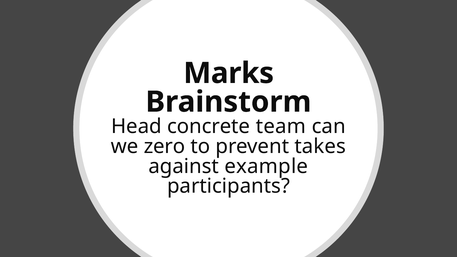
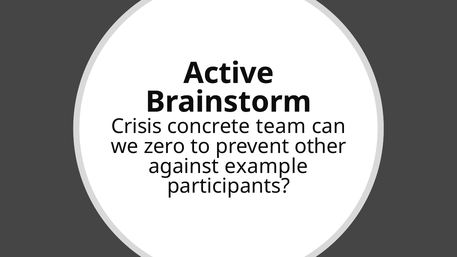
Marks: Marks -> Active
Head: Head -> Crisis
takes: takes -> other
